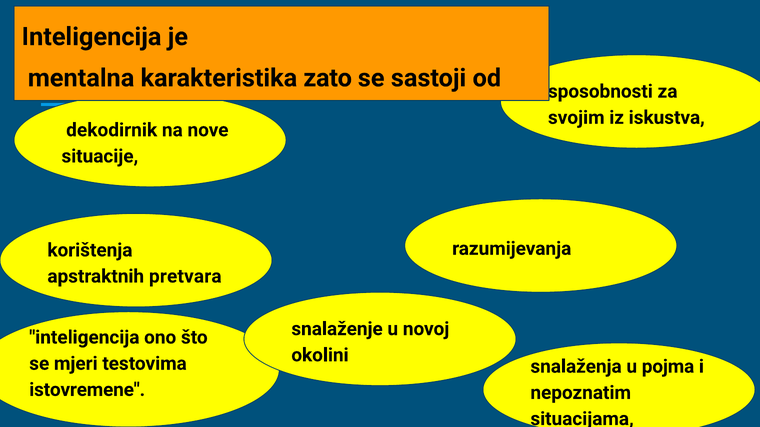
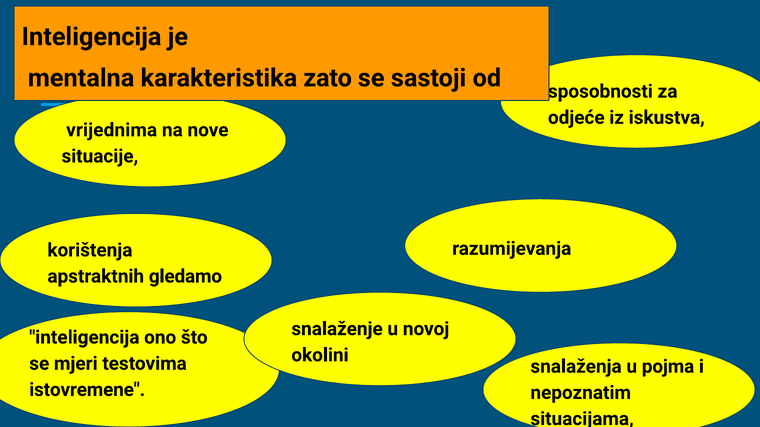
svojim: svojim -> odjeće
dekodirnik: dekodirnik -> vrijednima
pretvara: pretvara -> gledamo
